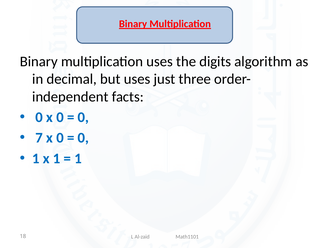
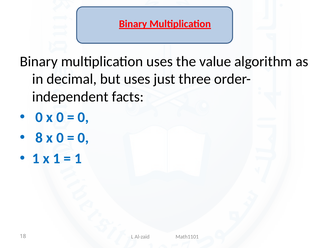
digits: digits -> value
7: 7 -> 8
